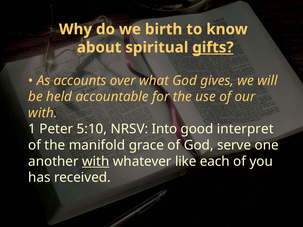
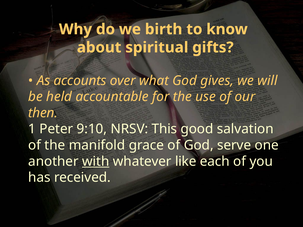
gifts underline: present -> none
with at (43, 113): with -> then
5:10: 5:10 -> 9:10
Into: Into -> This
interpret: interpret -> salvation
